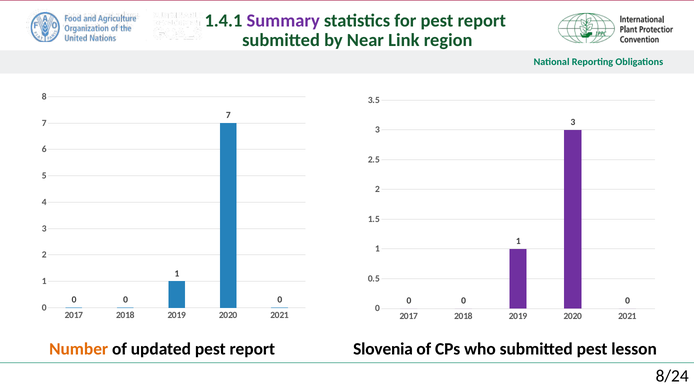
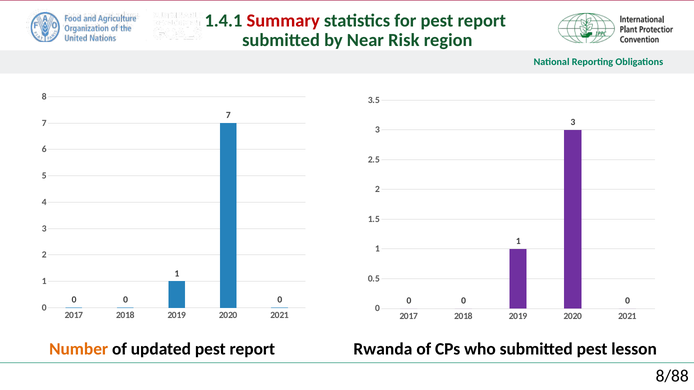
Summary colour: purple -> red
Link: Link -> Risk
Slovenia: Slovenia -> Rwanda
8/24: 8/24 -> 8/88
